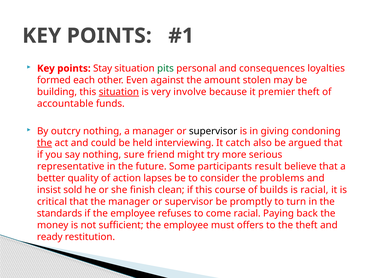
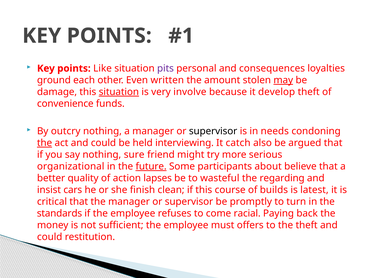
Stay: Stay -> Like
pits colour: green -> purple
formed: formed -> ground
against: against -> written
may underline: none -> present
building: building -> damage
premier: premier -> develop
accountable: accountable -> convenience
giving: giving -> needs
representative: representative -> organizational
future underline: none -> present
result: result -> about
consider: consider -> wasteful
problems: problems -> regarding
sold: sold -> cars
is racial: racial -> latest
ready at (50, 237): ready -> could
